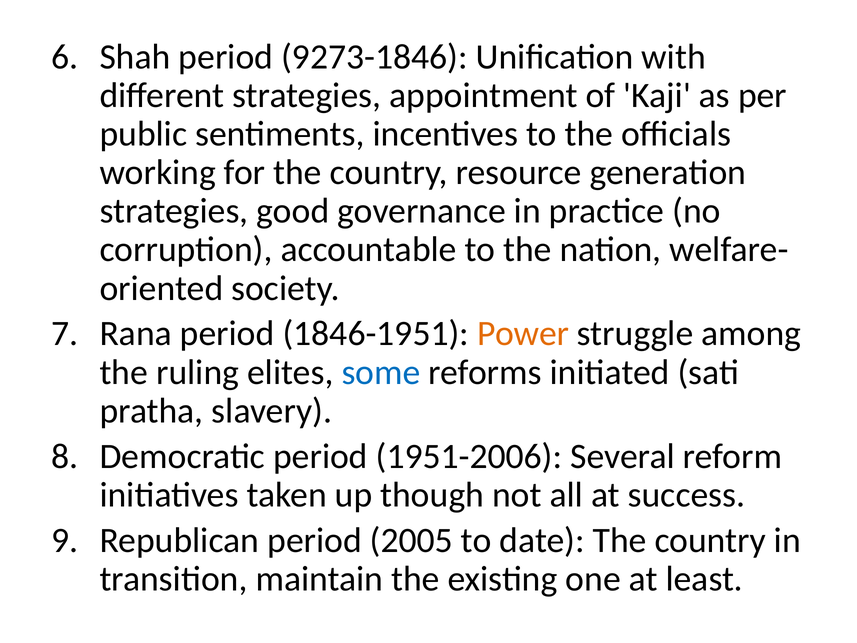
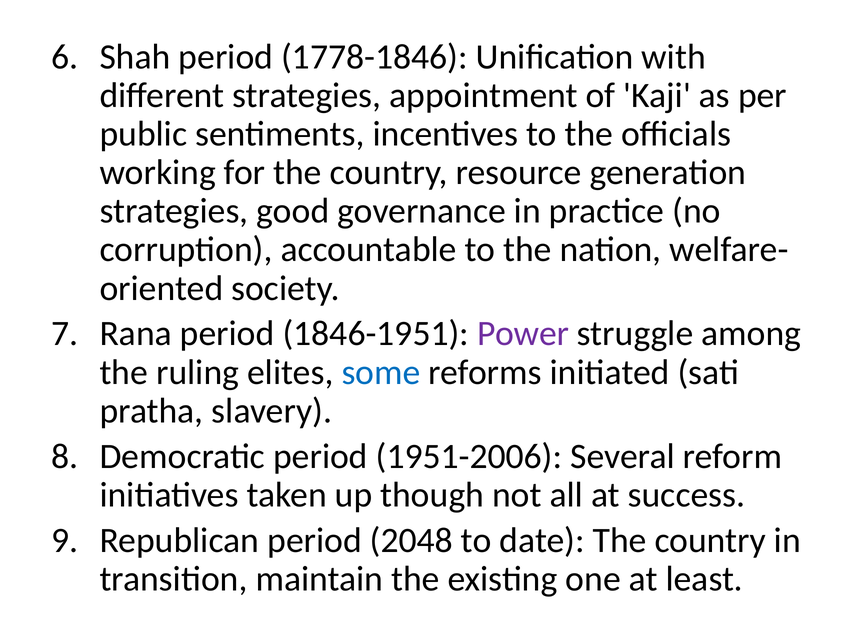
9273-1846: 9273-1846 -> 1778-1846
Power colour: orange -> purple
2005: 2005 -> 2048
